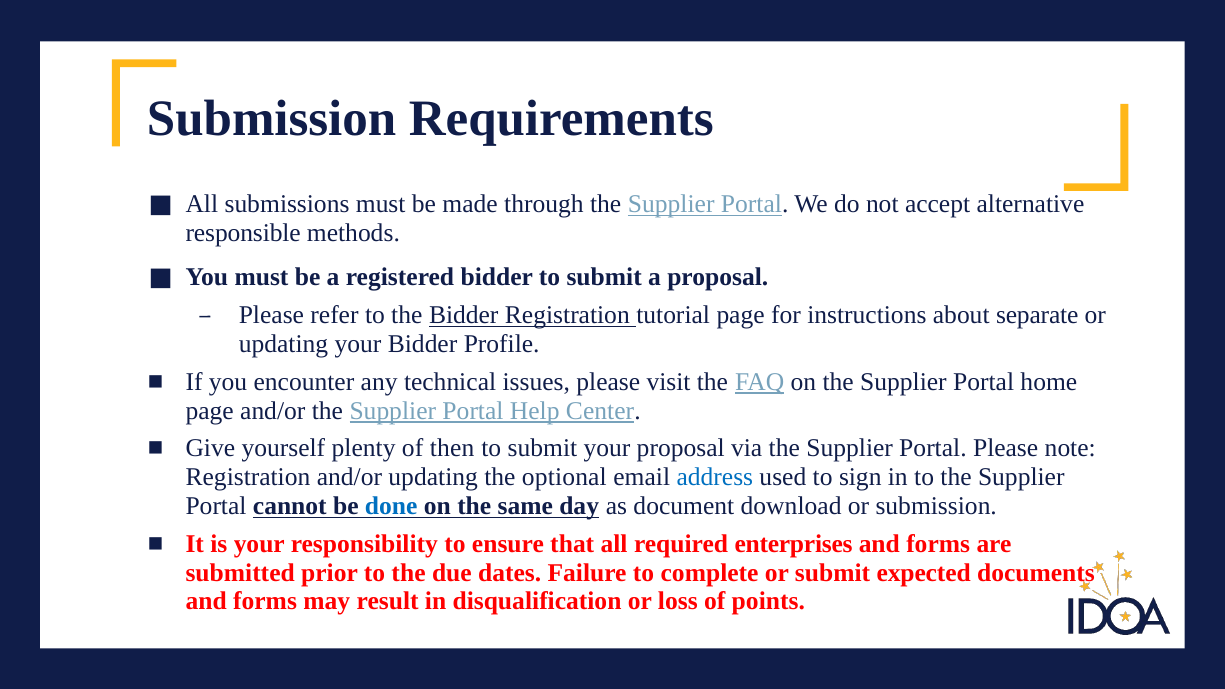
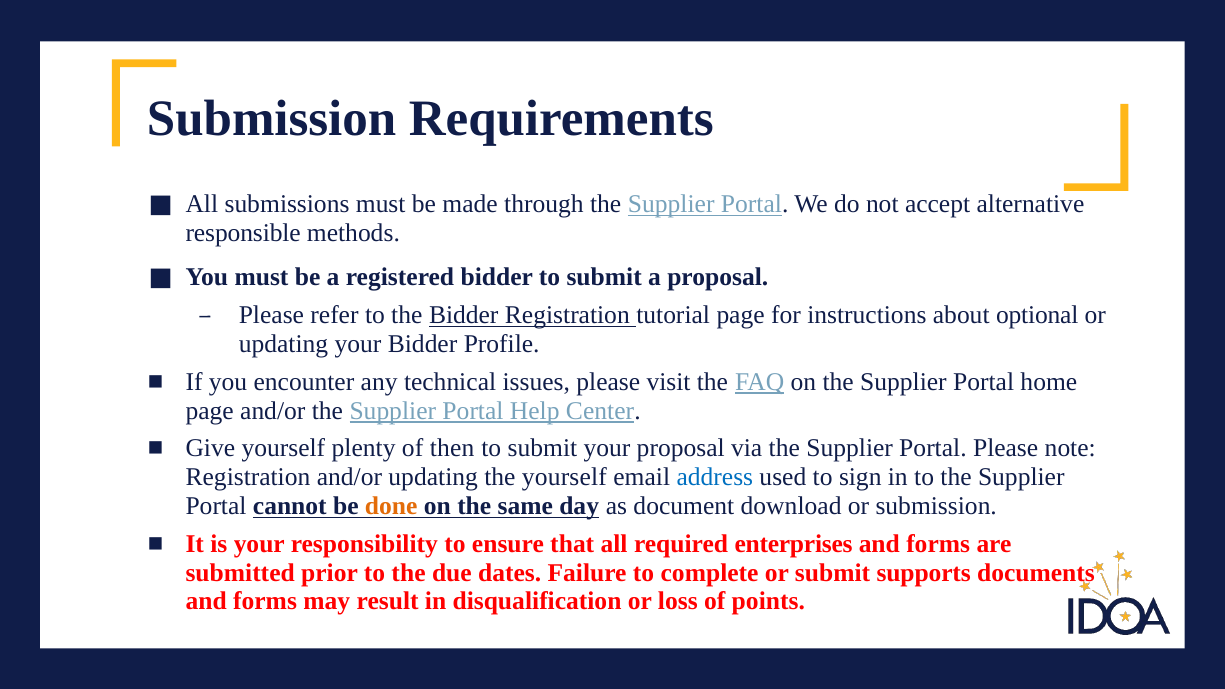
separate: separate -> optional
the optional: optional -> yourself
done colour: blue -> orange
expected: expected -> supports
